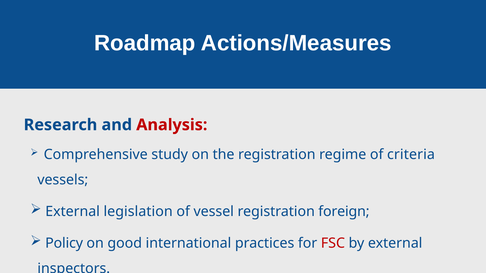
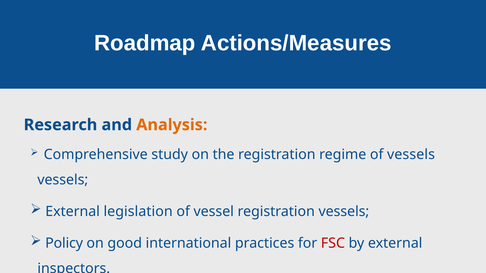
Analysis colour: red -> orange
of criteria: criteria -> vessels
registration foreign: foreign -> vessels
